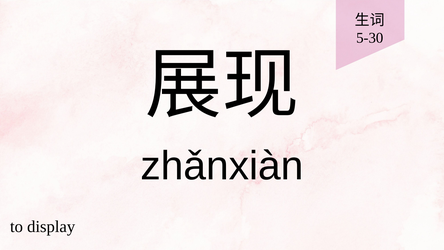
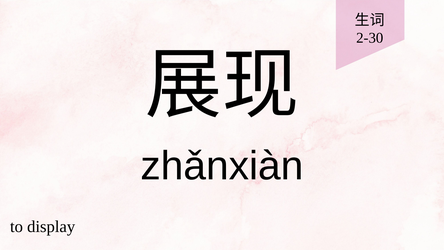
5-30: 5-30 -> 2-30
